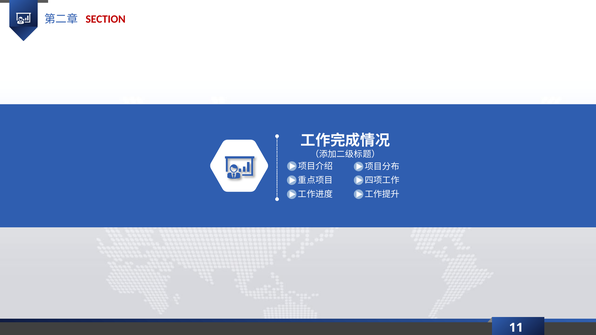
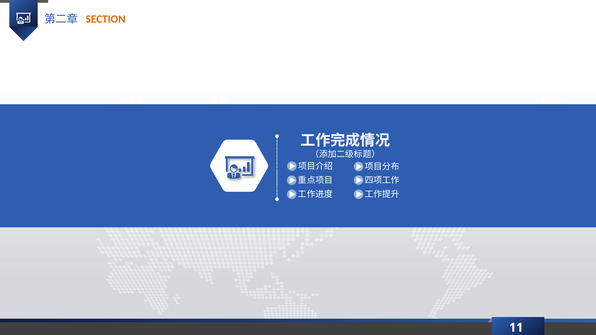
SECTION colour: red -> orange
